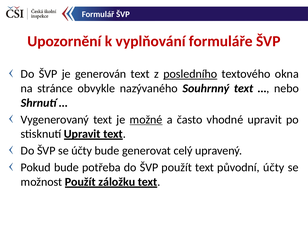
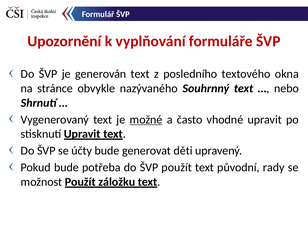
posledního underline: present -> none
celý: celý -> děti
původní účty: účty -> rady
